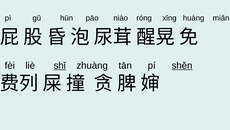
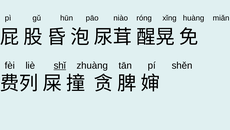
shěn underline: present -> none
